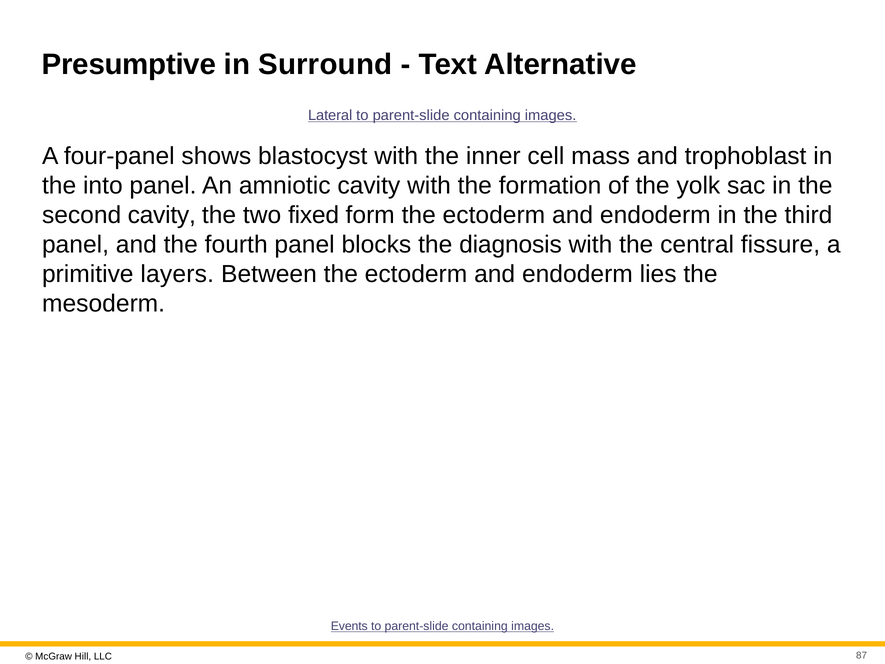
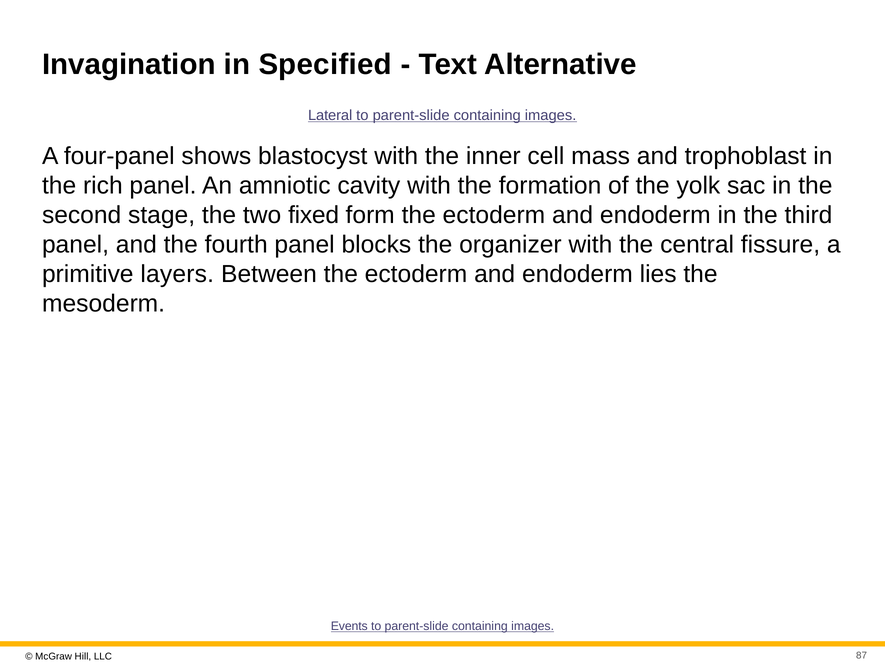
Presumptive: Presumptive -> Invagination
Surround: Surround -> Specified
into: into -> rich
second cavity: cavity -> stage
diagnosis: diagnosis -> organizer
